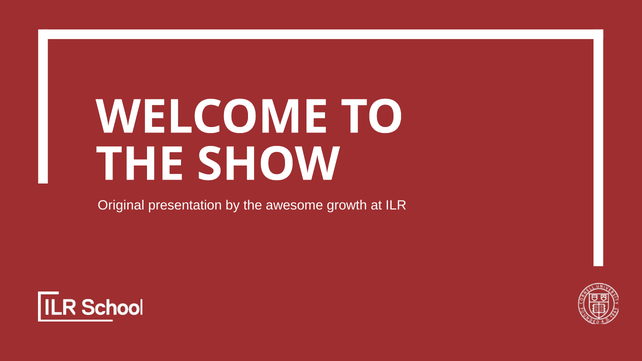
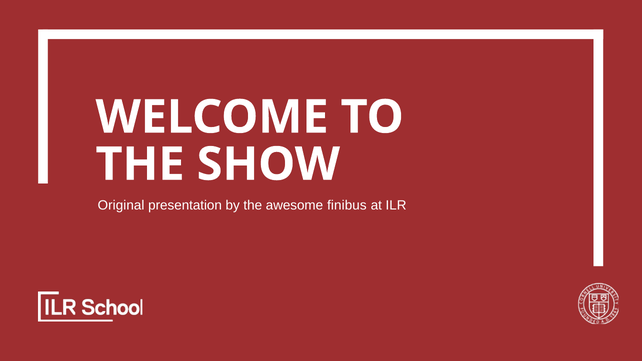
growth: growth -> finibus
